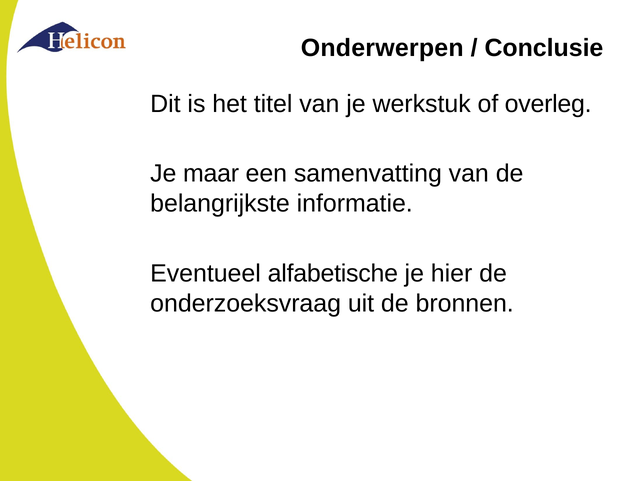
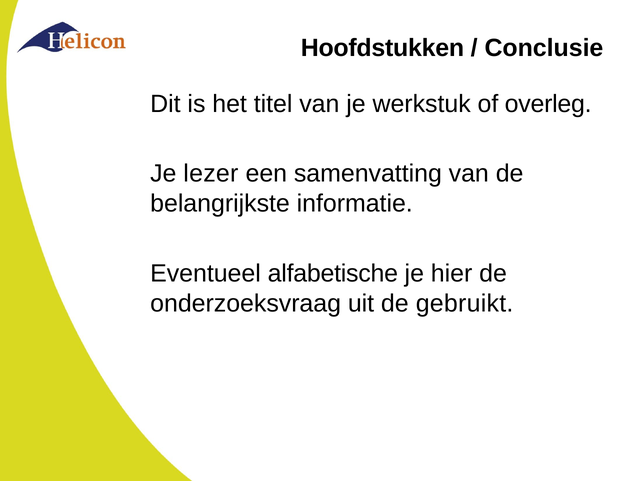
Onderwerpen: Onderwerpen -> Hoofdstukken
maar: maar -> lezer
bronnen: bronnen -> gebruikt
